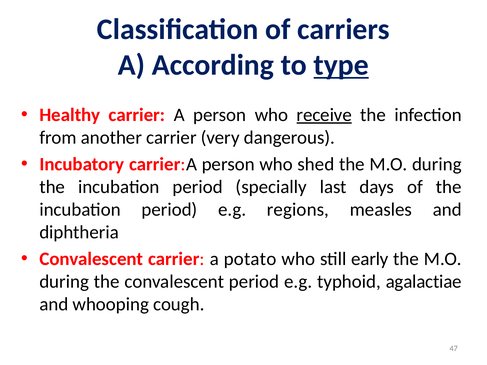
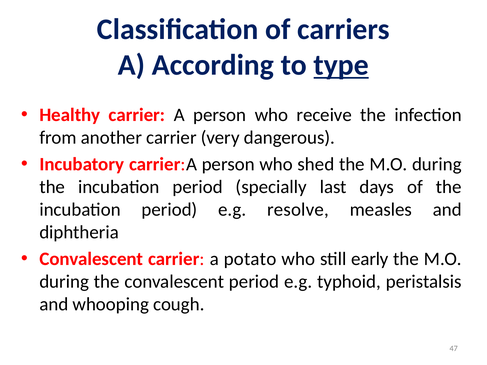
receive underline: present -> none
regions: regions -> resolve
agalactiae: agalactiae -> peristalsis
